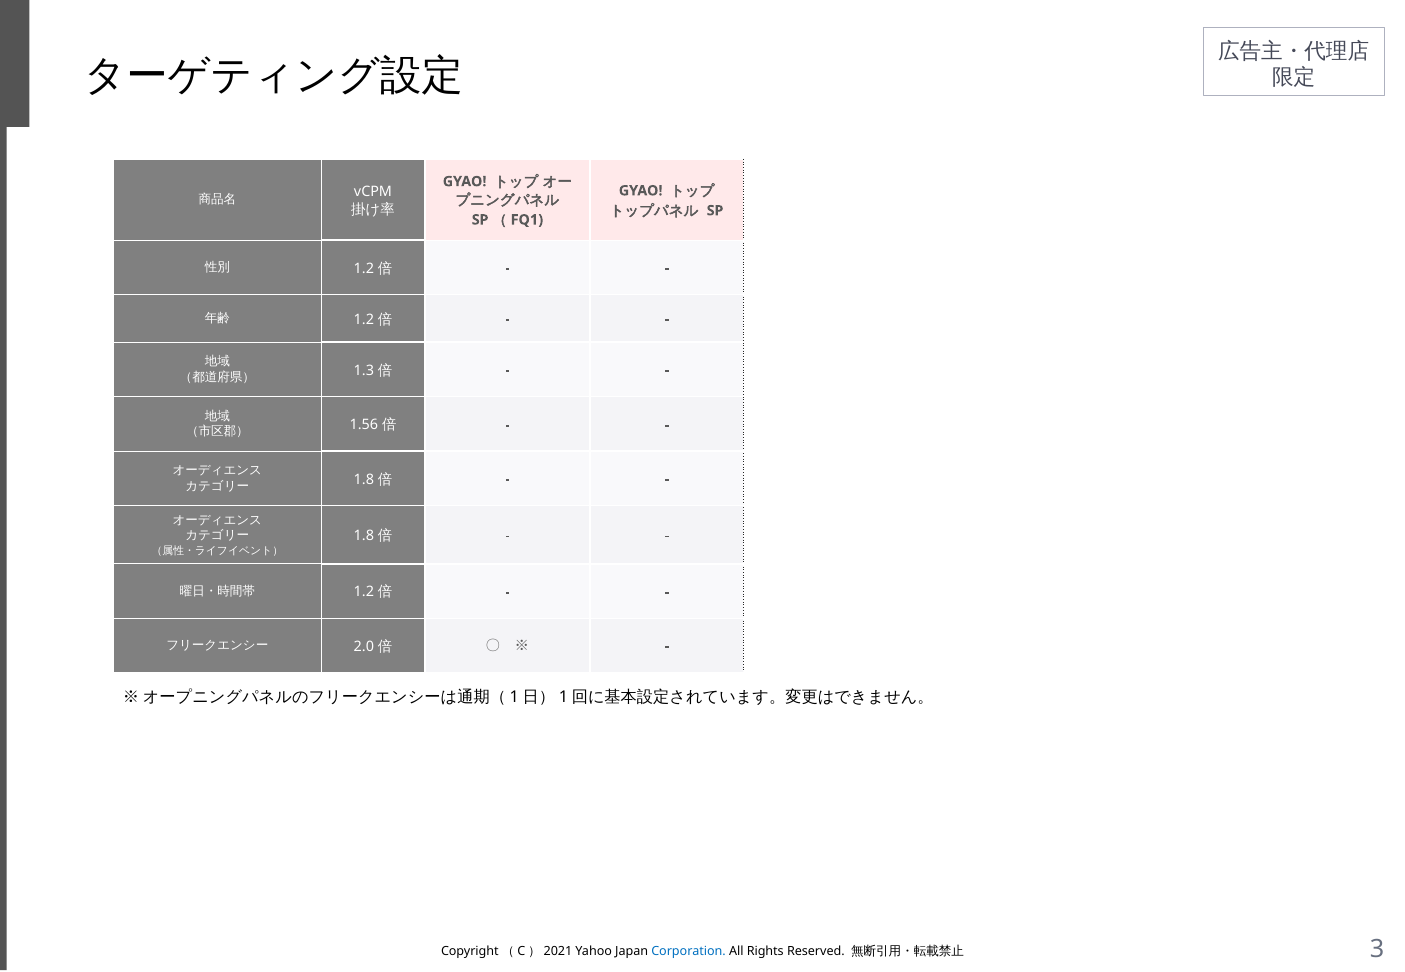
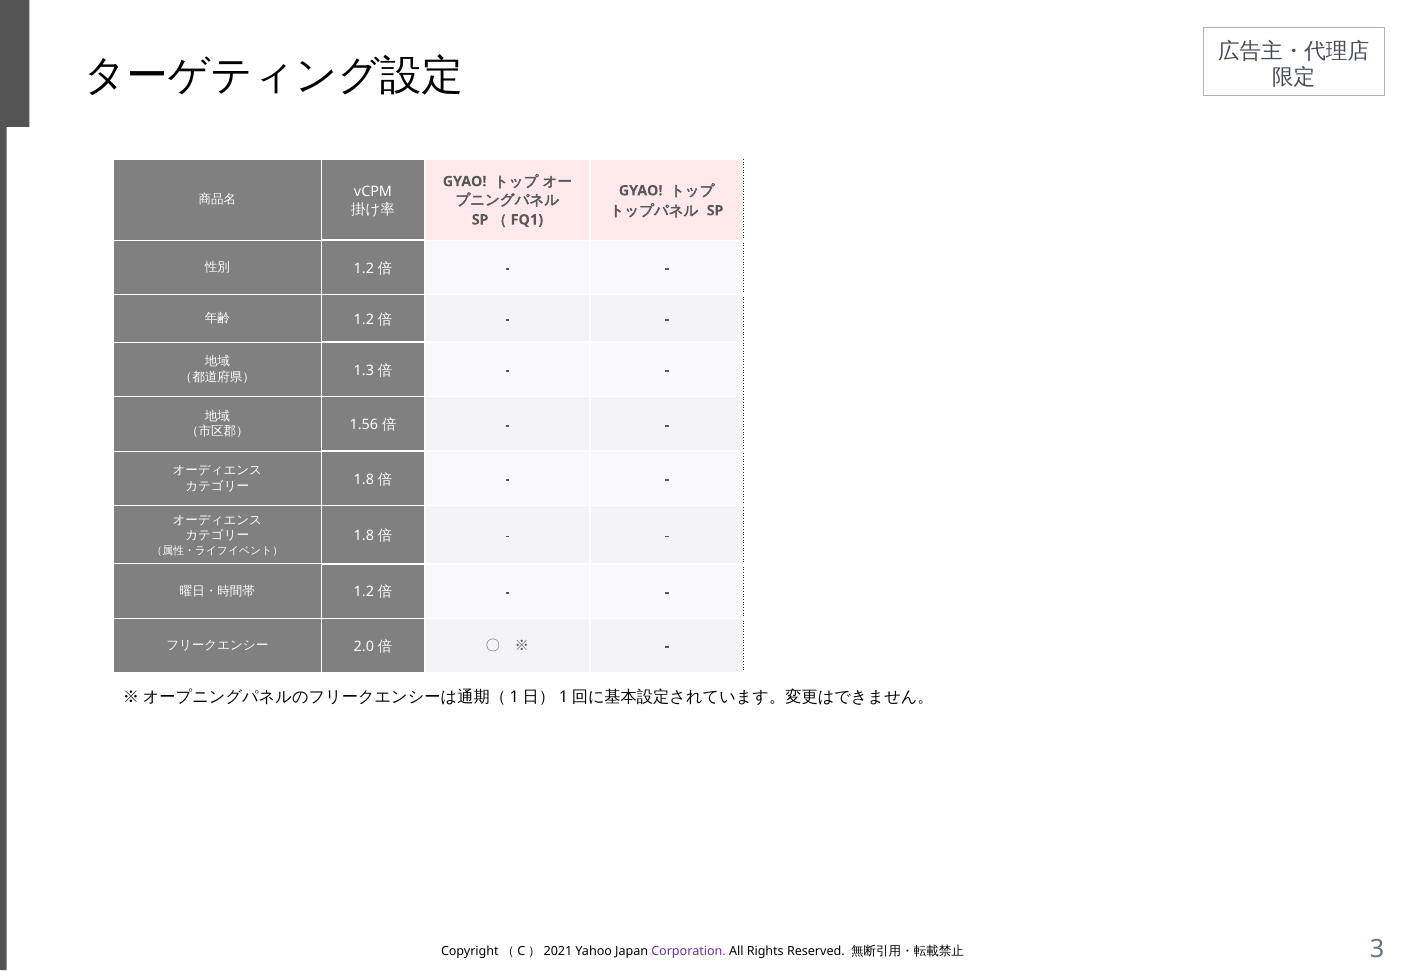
Corporation colour: blue -> purple
